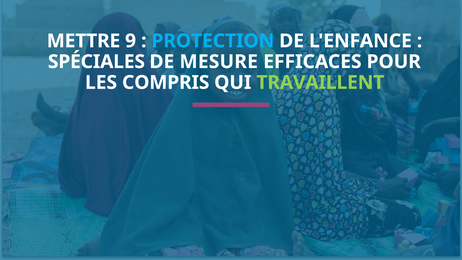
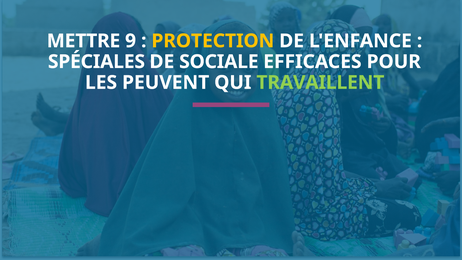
PROTECTION colour: light blue -> yellow
MESURE: MESURE -> SOCIALE
COMPRIS: COMPRIS -> PEUVENT
